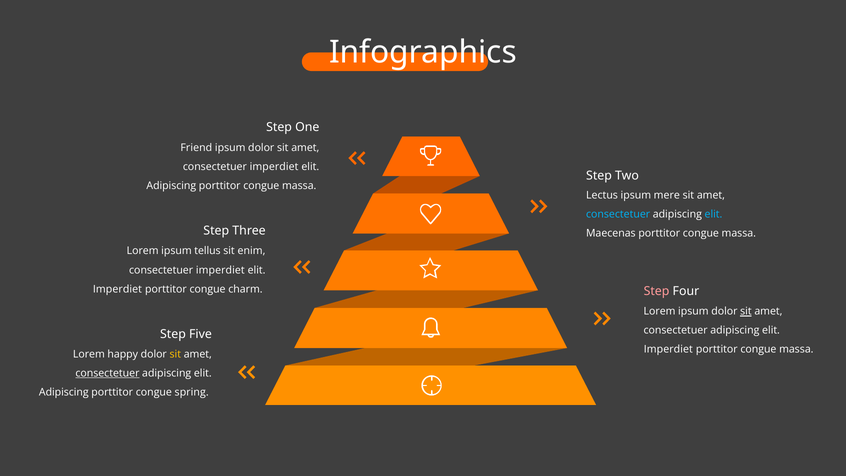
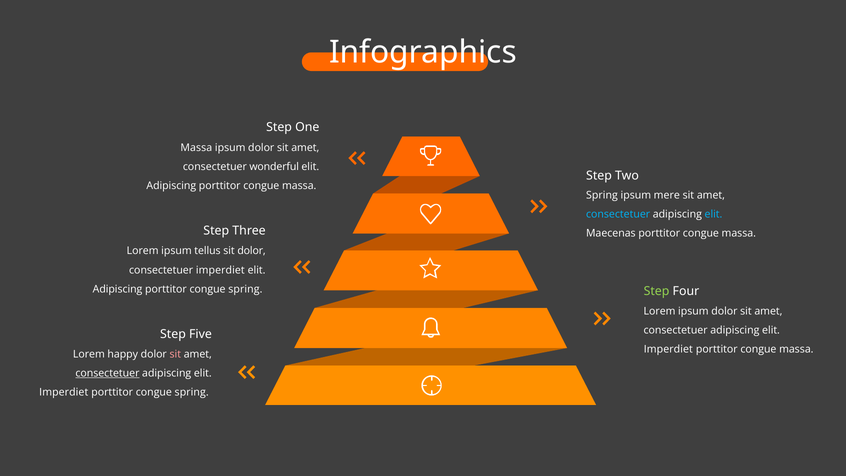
Friend at (196, 148): Friend -> Massa
imperdiet at (274, 167): imperdiet -> wonderful
Lectus at (602, 195): Lectus -> Spring
sit enim: enim -> dolor
Imperdiet at (117, 289): Imperdiet -> Adipiscing
charm at (245, 289): charm -> spring
Step at (657, 291) colour: pink -> light green
sit at (746, 311) underline: present -> none
sit at (175, 354) colour: yellow -> pink
Adipiscing at (64, 392): Adipiscing -> Imperdiet
